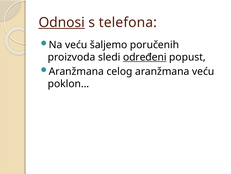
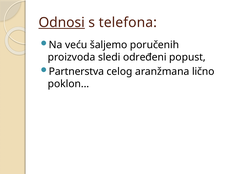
određeni underline: present -> none
Aranžmana at (76, 71): Aranžmana -> Partnerstva
aranžmana veću: veću -> lično
